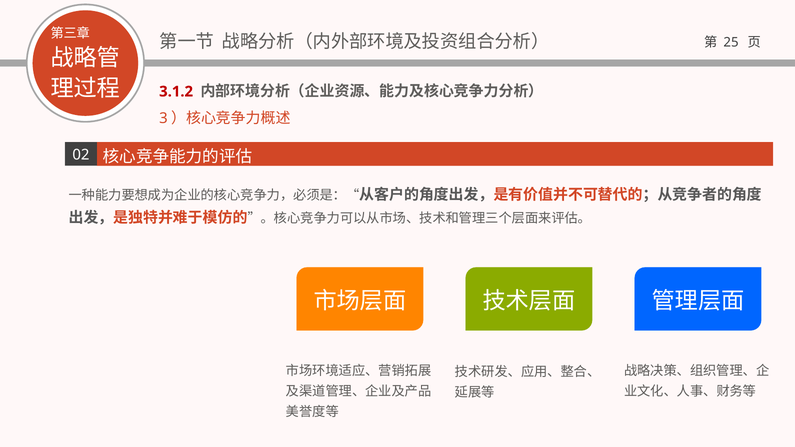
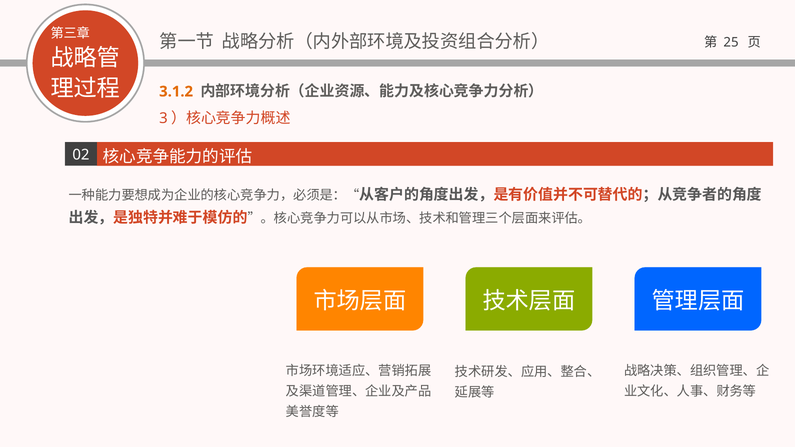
3.1.2 colour: red -> orange
